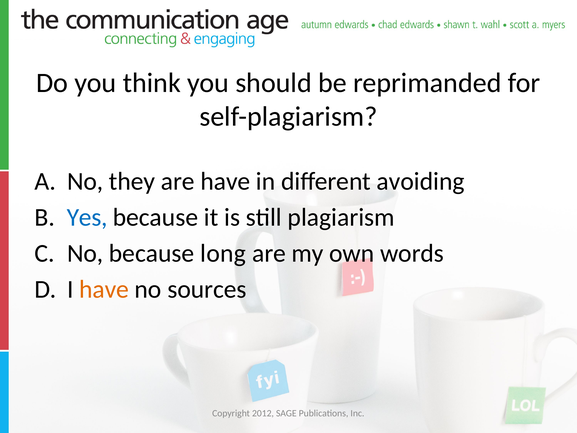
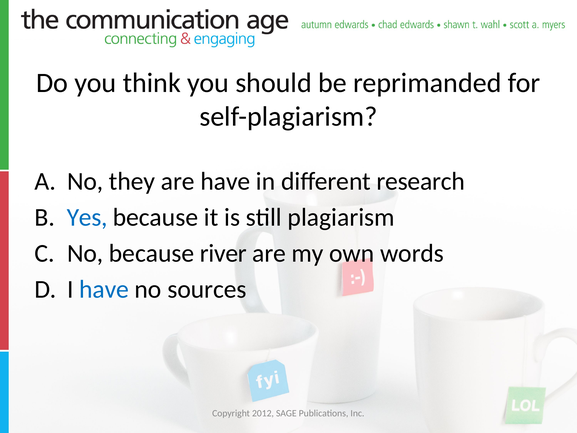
avoiding: avoiding -> research
long: long -> river
have at (104, 289) colour: orange -> blue
